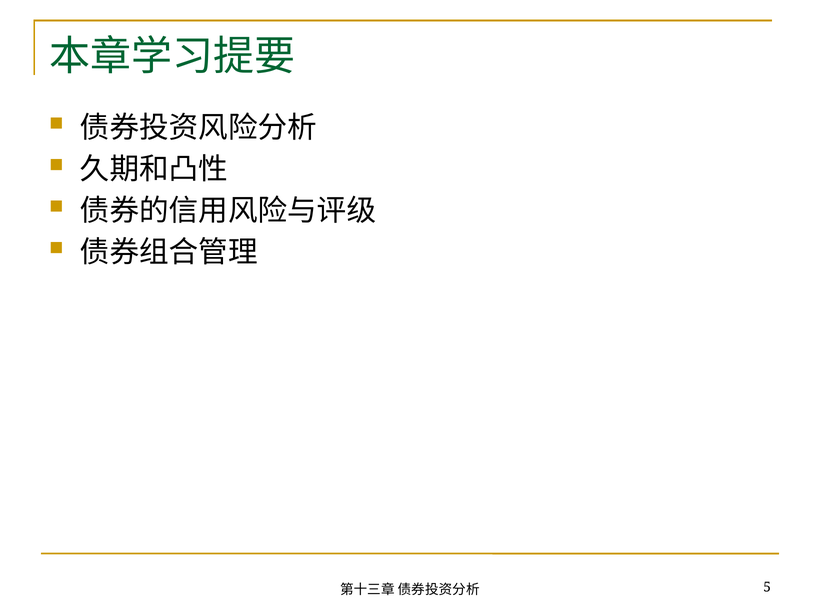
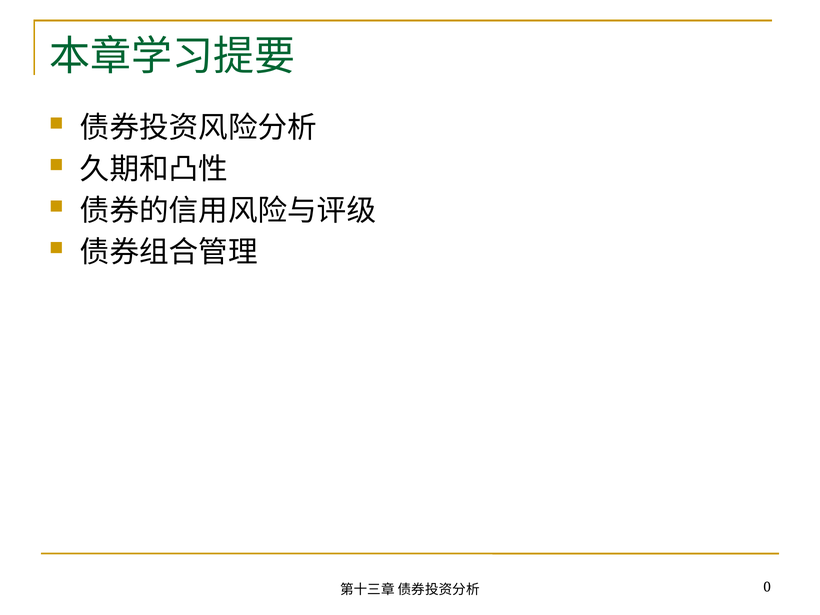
5: 5 -> 0
